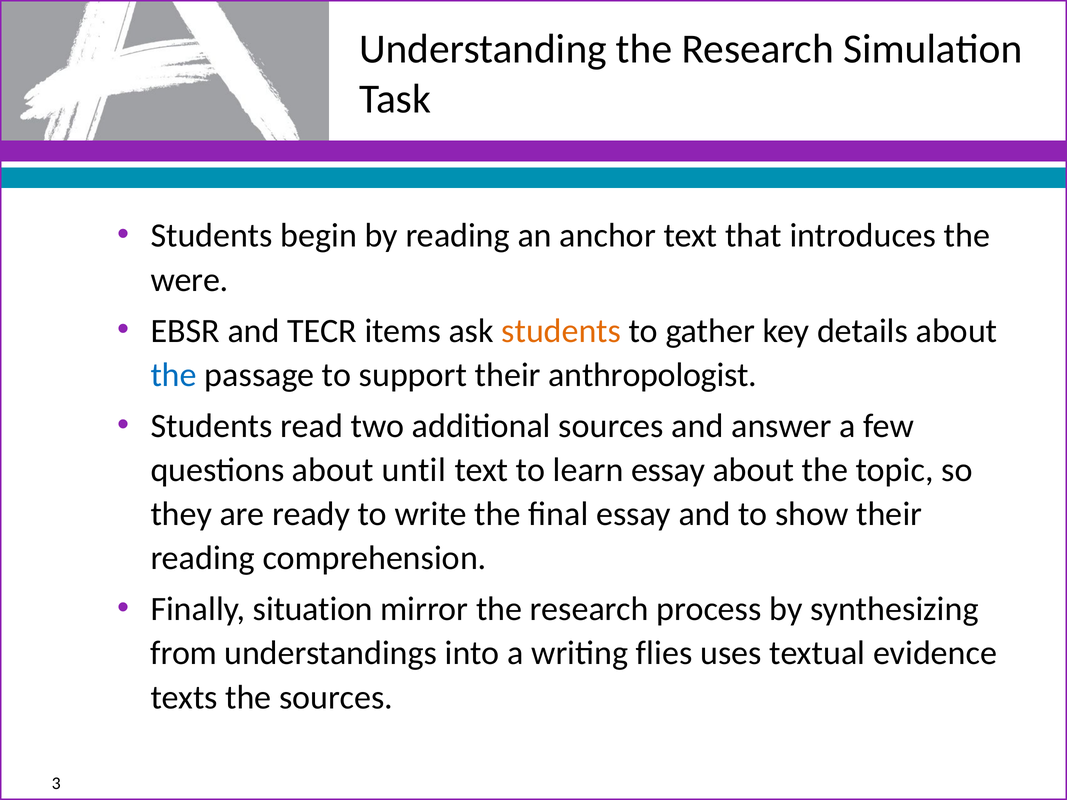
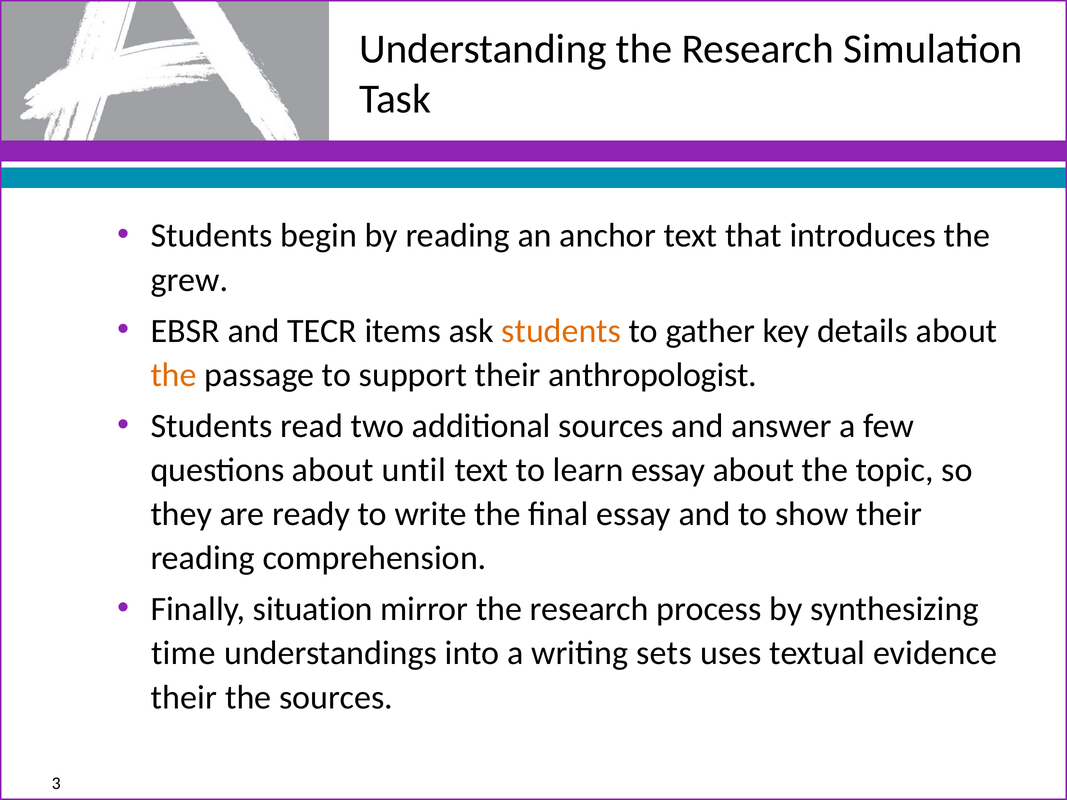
were: were -> grew
the at (174, 375) colour: blue -> orange
from: from -> time
flies: flies -> sets
texts at (184, 698): texts -> their
